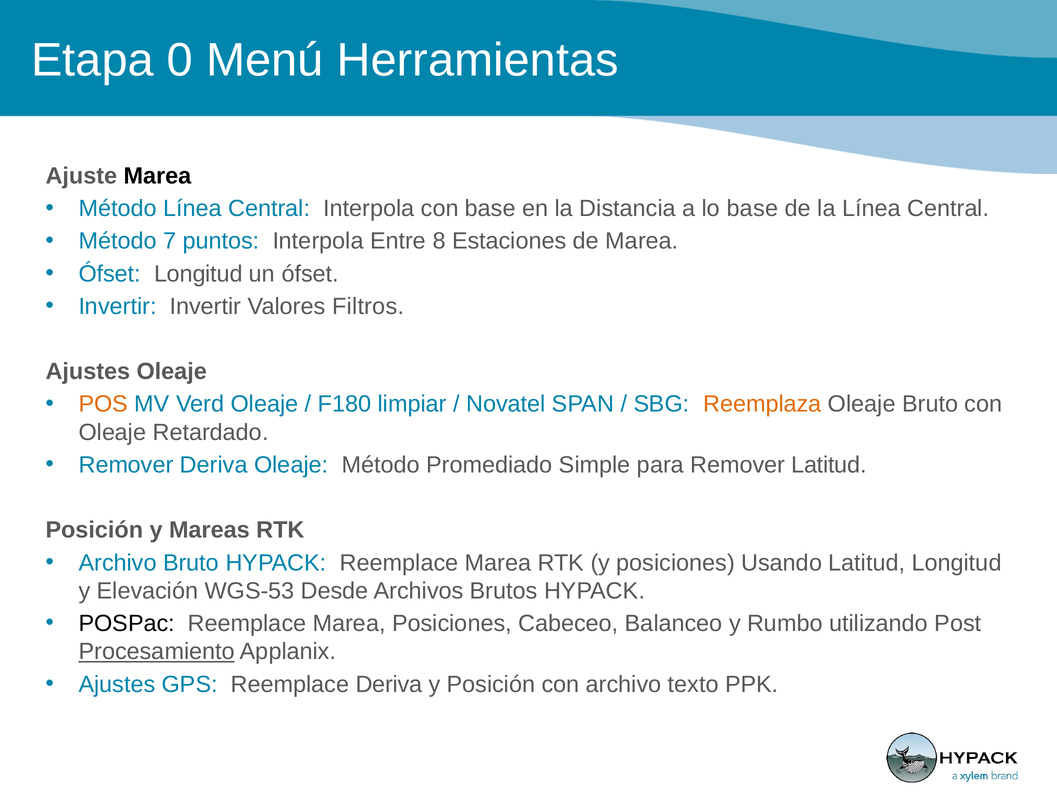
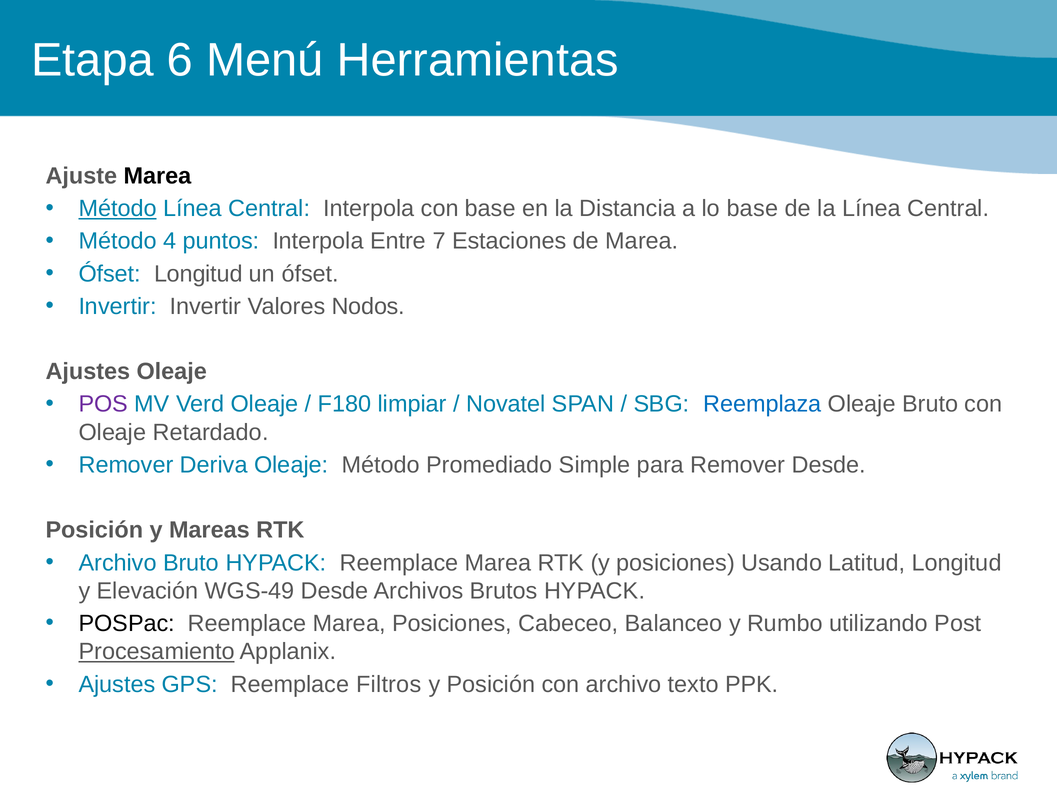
0: 0 -> 6
Método at (118, 209) underline: none -> present
7: 7 -> 4
8: 8 -> 7
Filtros: Filtros -> Nodos
POS colour: orange -> purple
Reemplaza colour: orange -> blue
Remover Latitud: Latitud -> Desde
WGS-53: WGS-53 -> WGS-49
Reemplace Deriva: Deriva -> Filtros
